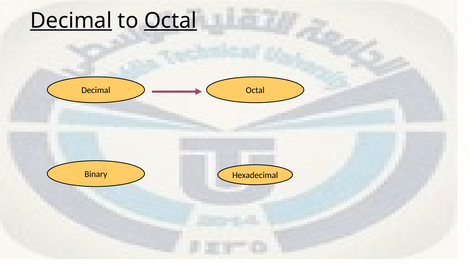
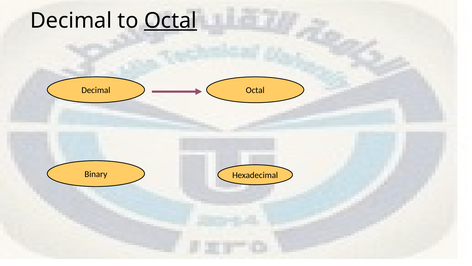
Decimal at (71, 21) underline: present -> none
